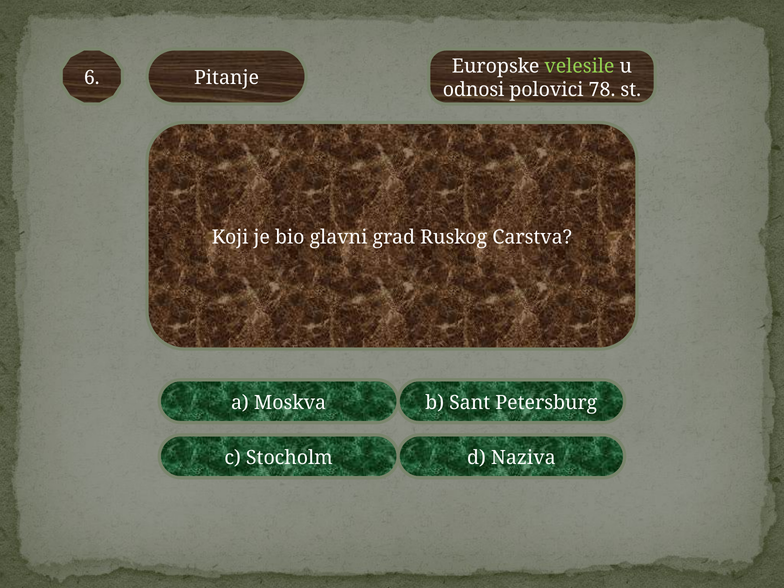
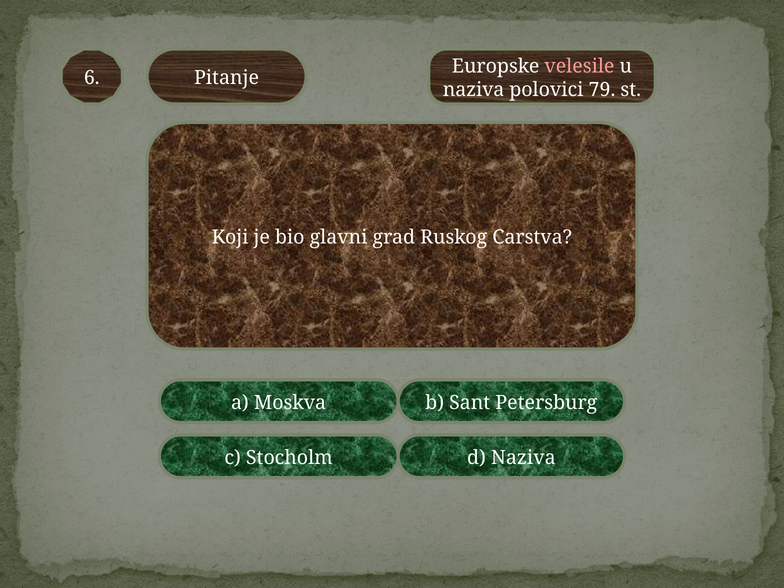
velesile colour: light green -> pink
odnosi at (474, 90): odnosi -> naziva
78: 78 -> 79
